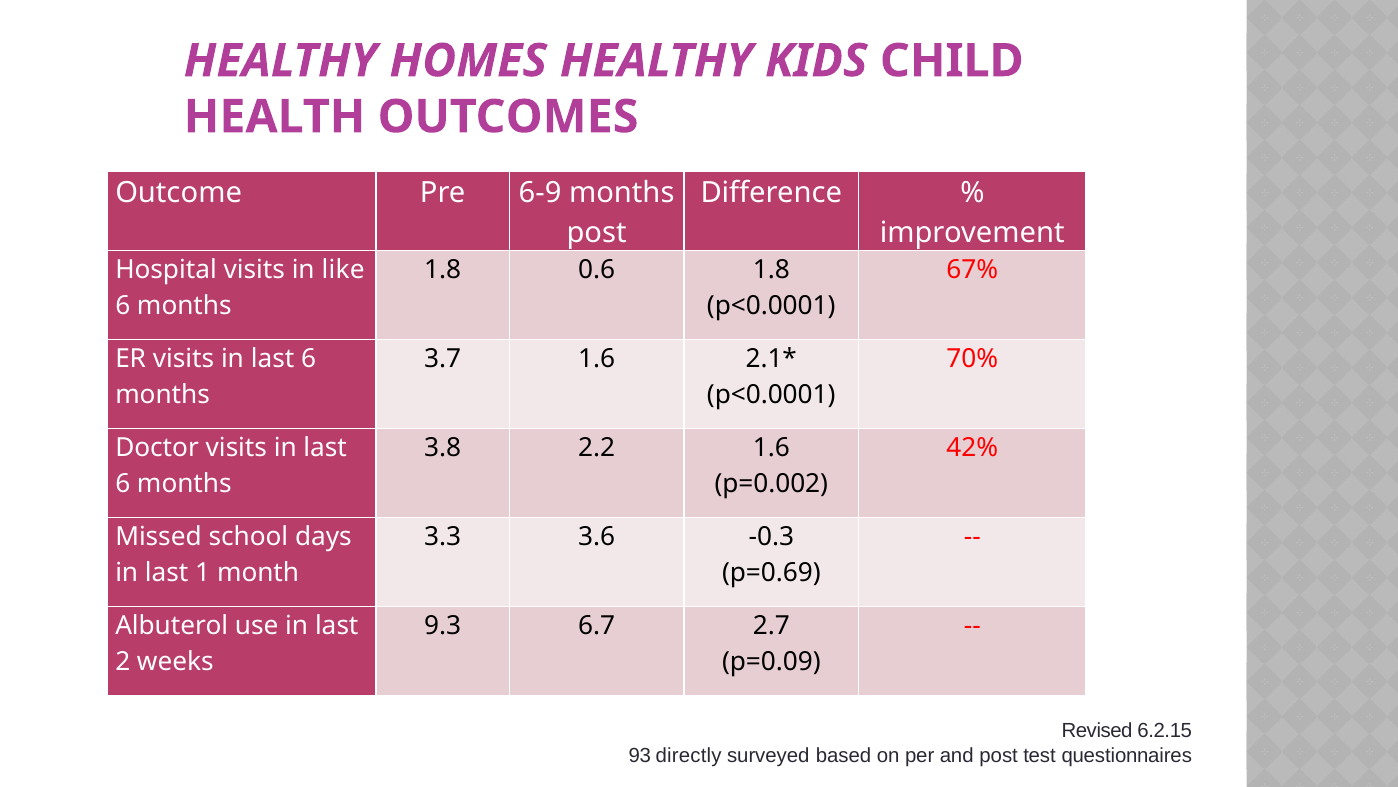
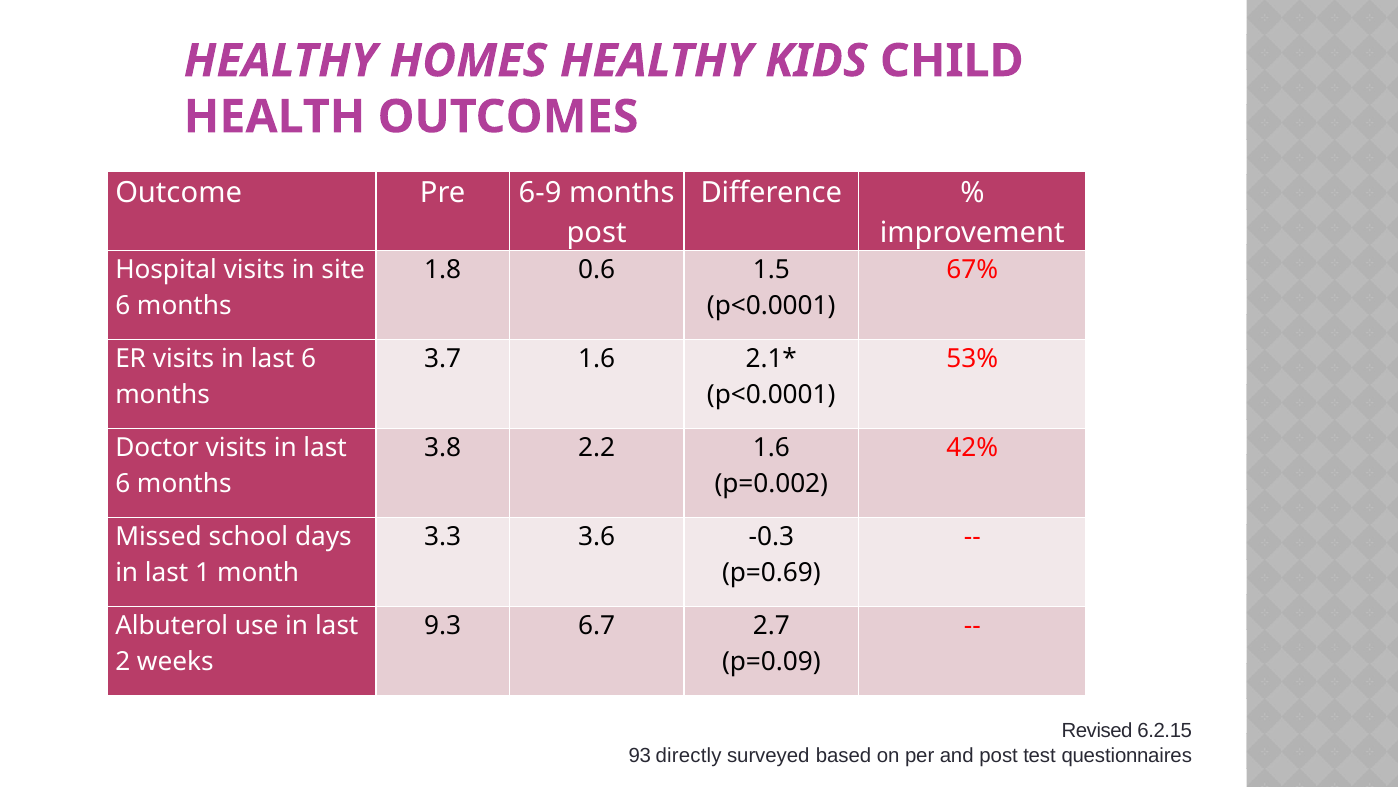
like: like -> site
0.6 1.8: 1.8 -> 1.5
70%: 70% -> 53%
